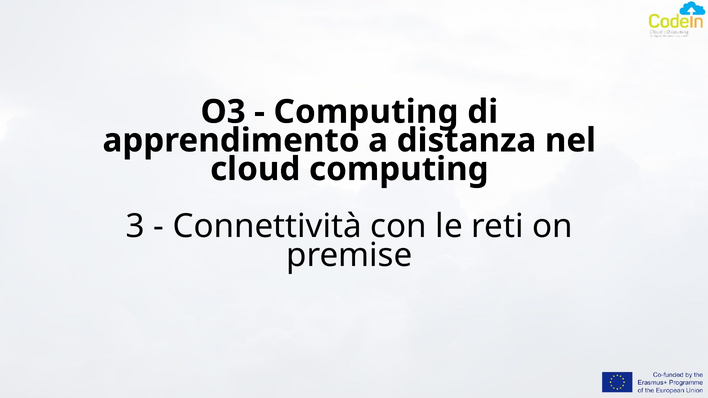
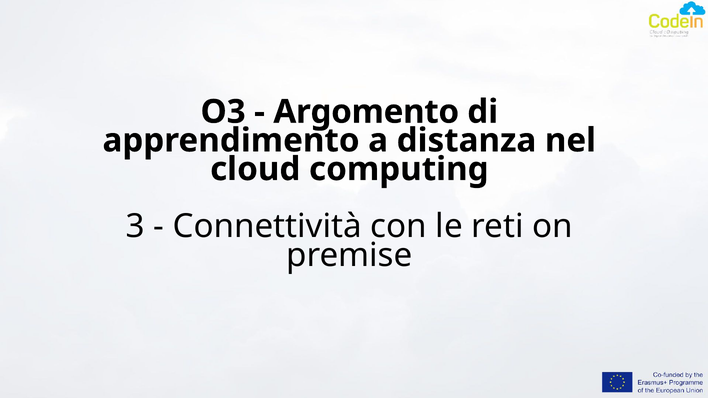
Computing at (366, 112): Computing -> Argomento
